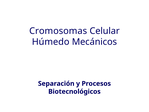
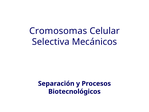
Húmedo: Húmedo -> Selectiva
